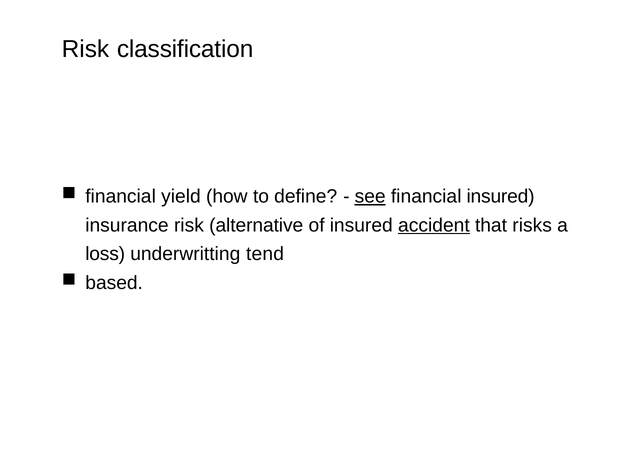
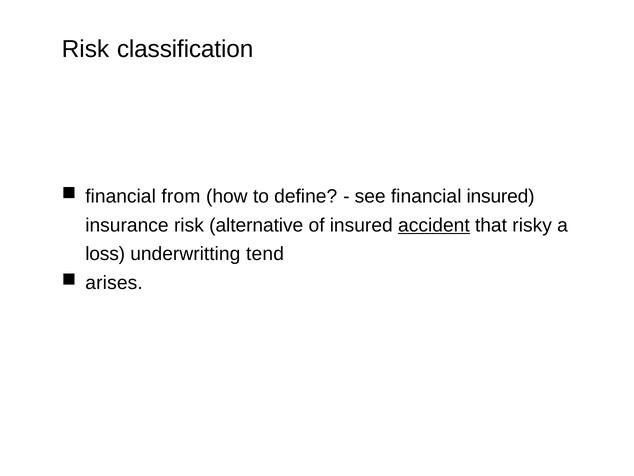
yield: yield -> from
see underline: present -> none
risks: risks -> risky
based: based -> arises
